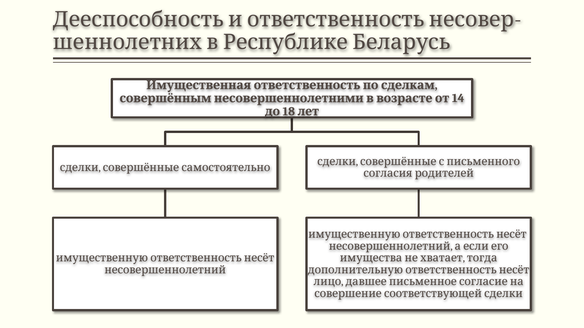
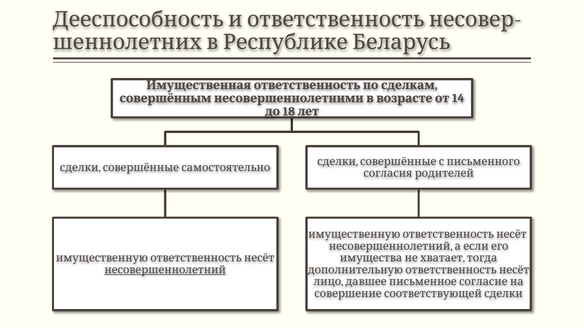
несовершеннолетний at (165, 270) underline: none -> present
